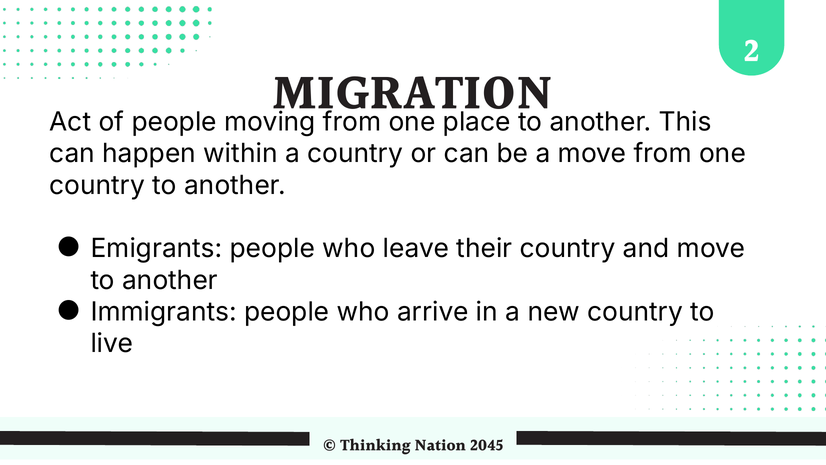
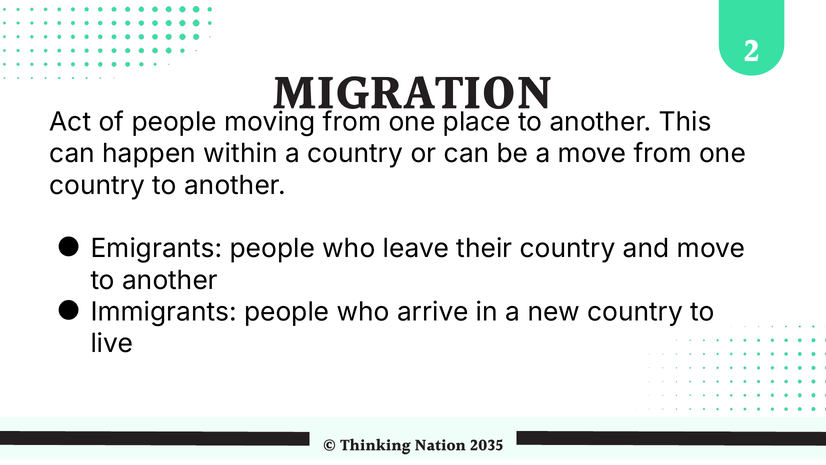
2045: 2045 -> 2035
